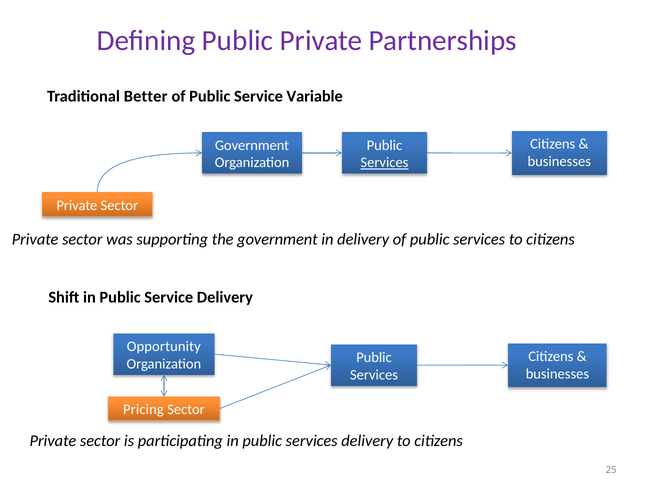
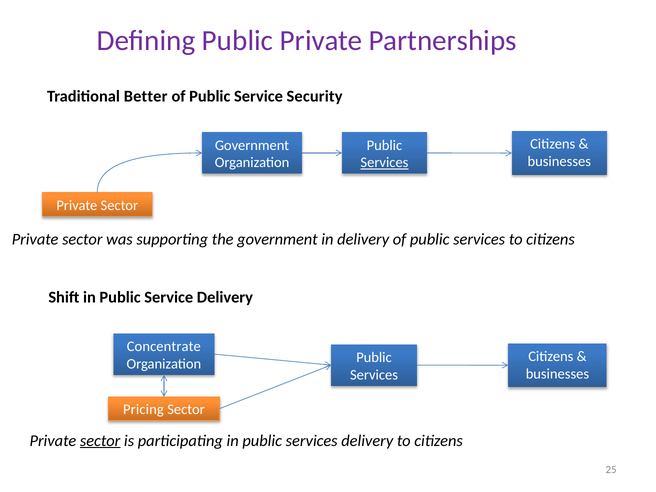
Variable: Variable -> Security
Opportunity: Opportunity -> Concentrate
sector at (100, 441) underline: none -> present
